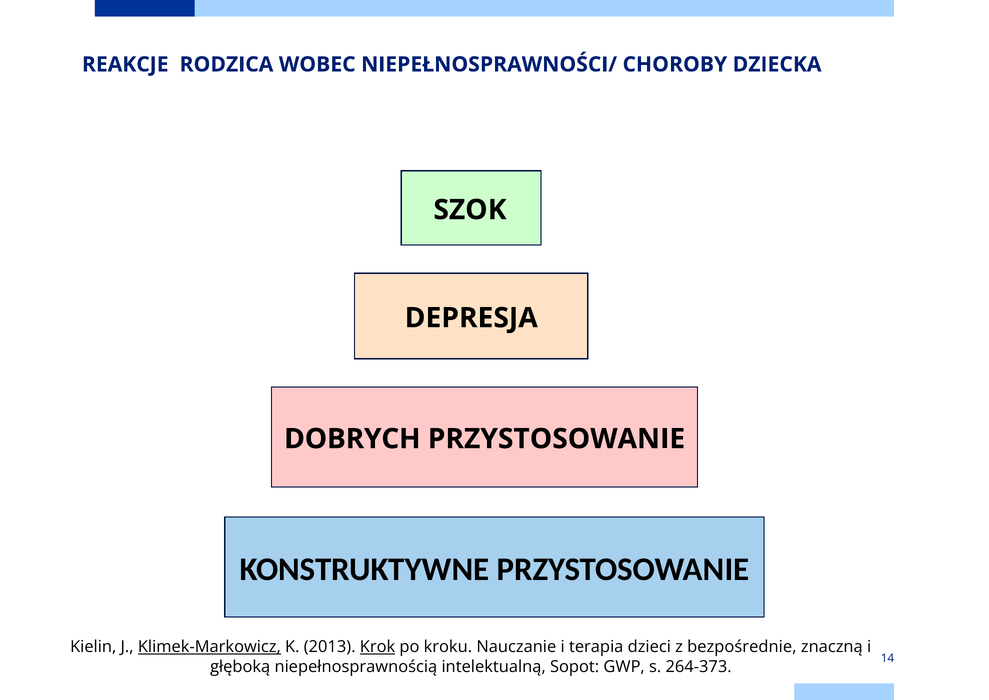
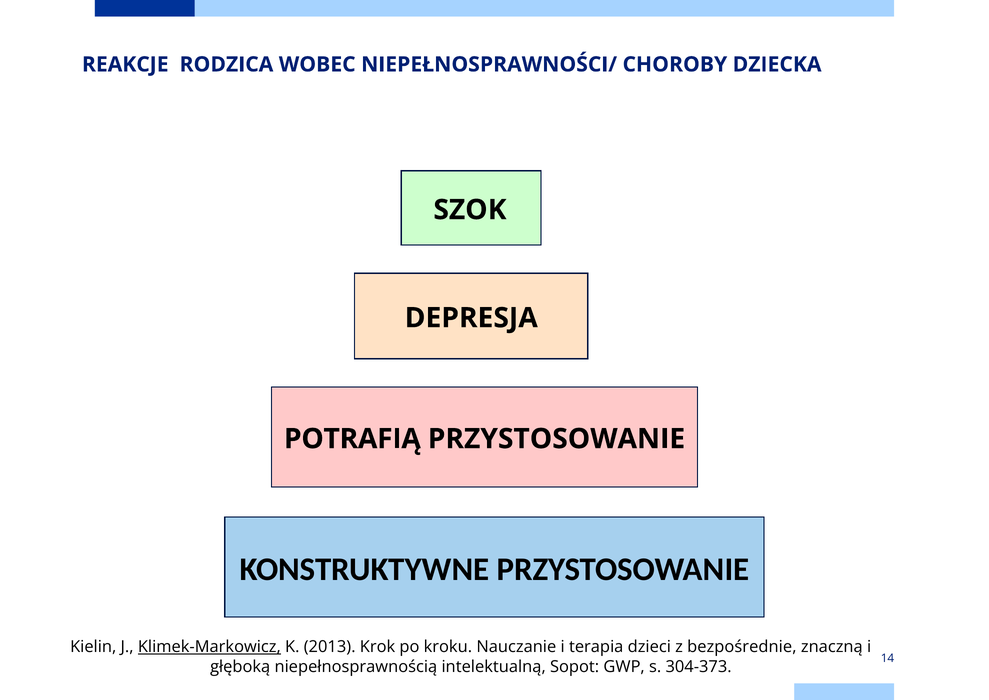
DOBRYCH: DOBRYCH -> POTRAFIĄ
Krok underline: present -> none
264-373: 264-373 -> 304-373
